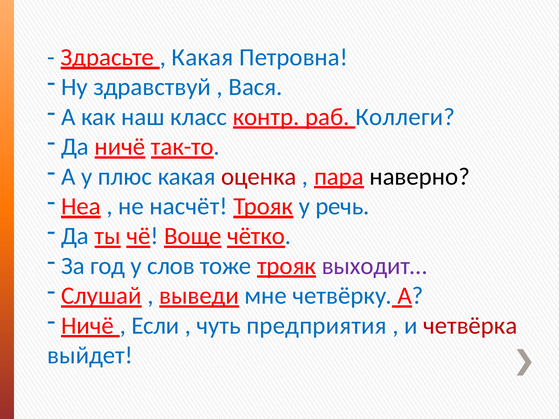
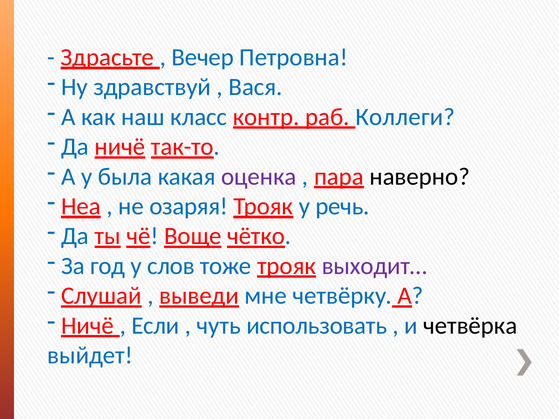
Какая at (202, 57): Какая -> Вечер
плюс: плюс -> была
оценка colour: red -> purple
насчёт: насчёт -> озаряя
предприятия: предприятия -> использовать
четвёрка colour: red -> black
